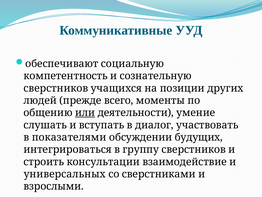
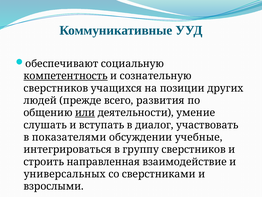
компетентность underline: none -> present
моменты: моменты -> развития
будущих: будущих -> учебные
консультации: консультации -> направленная
